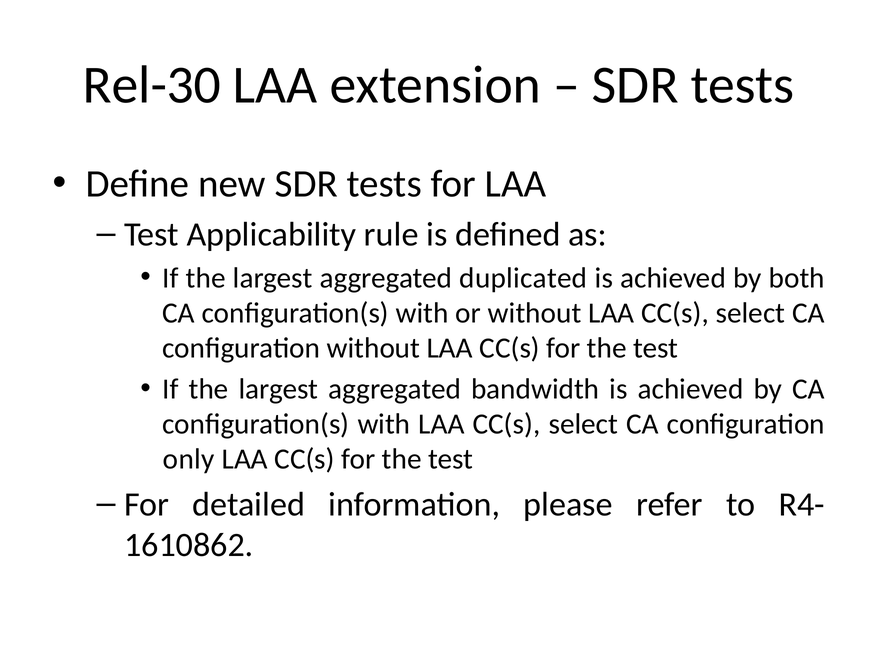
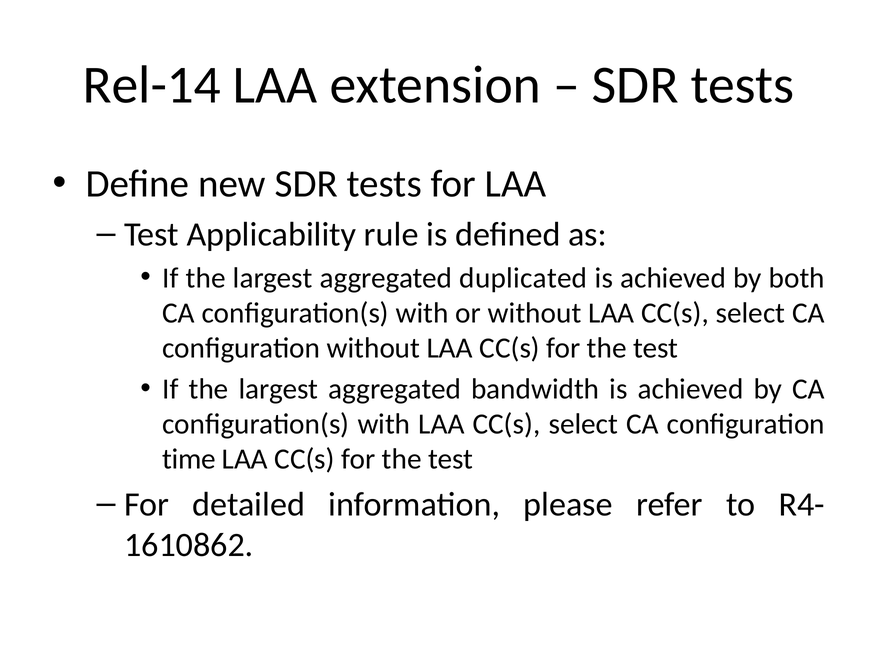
Rel-30: Rel-30 -> Rel-14
only: only -> time
